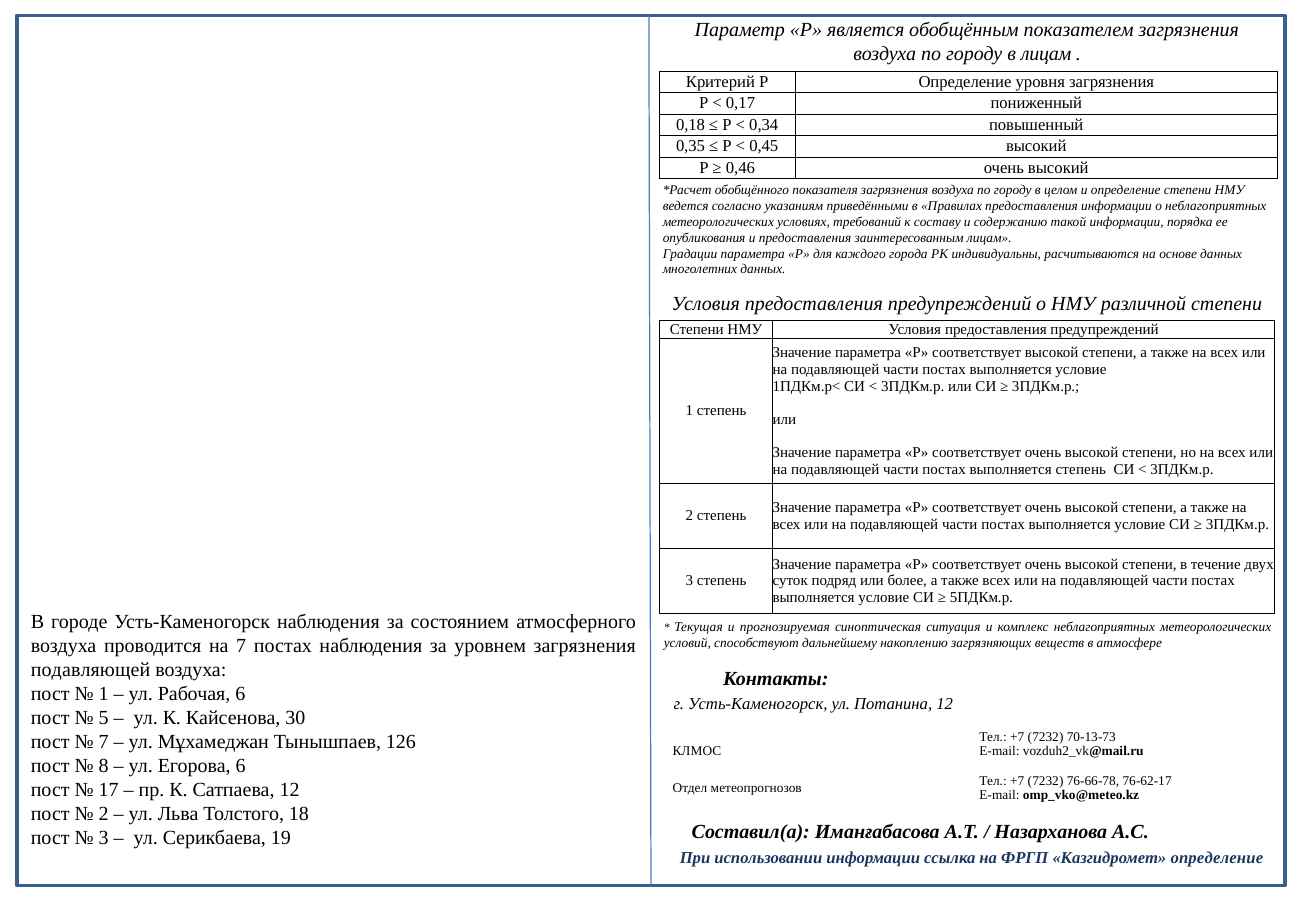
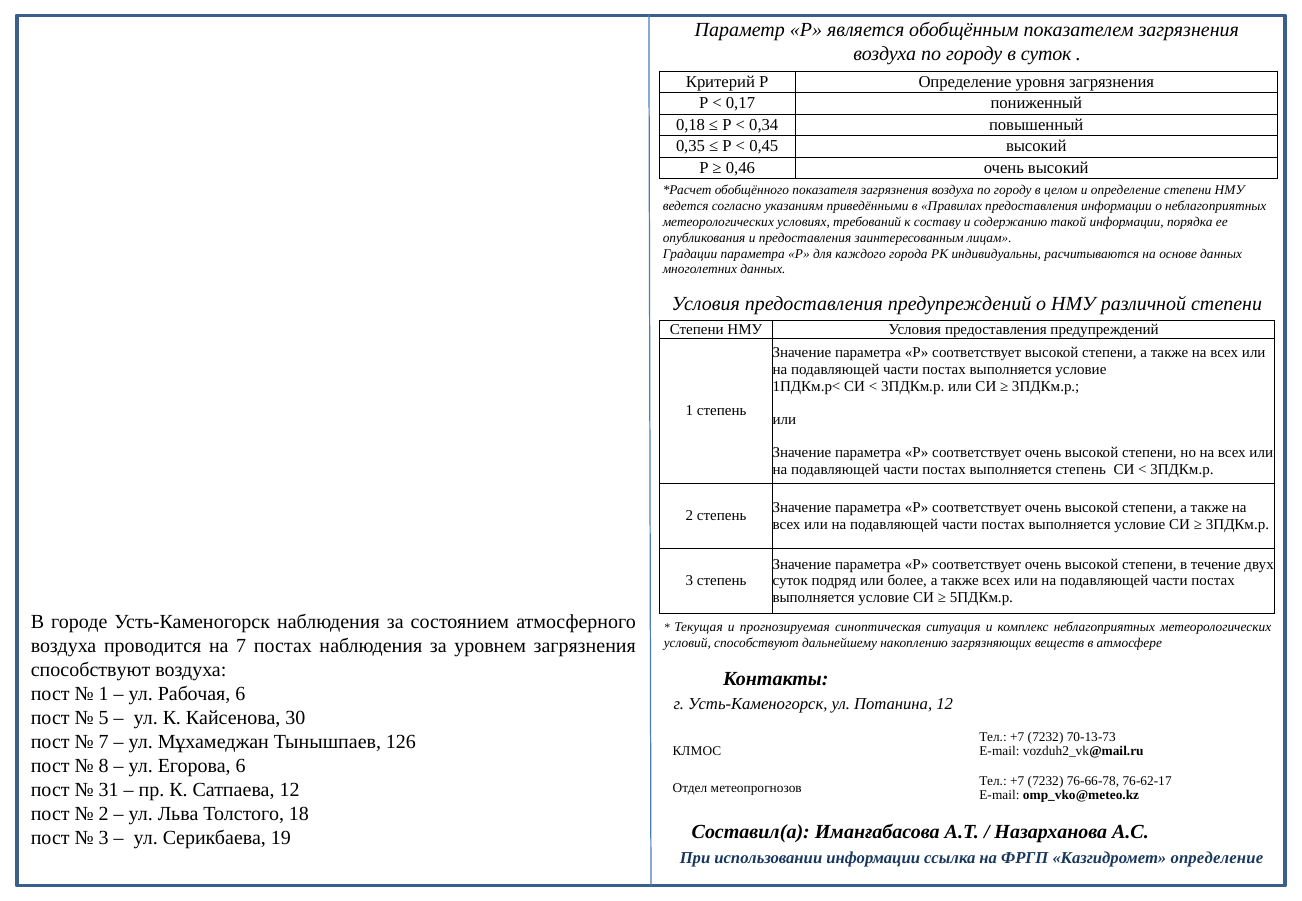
в лицам: лицам -> суток
подавляющей at (91, 670): подавляющей -> способствуют
17: 17 -> 31
